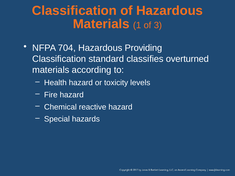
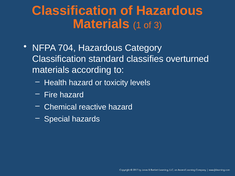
Providing: Providing -> Category
